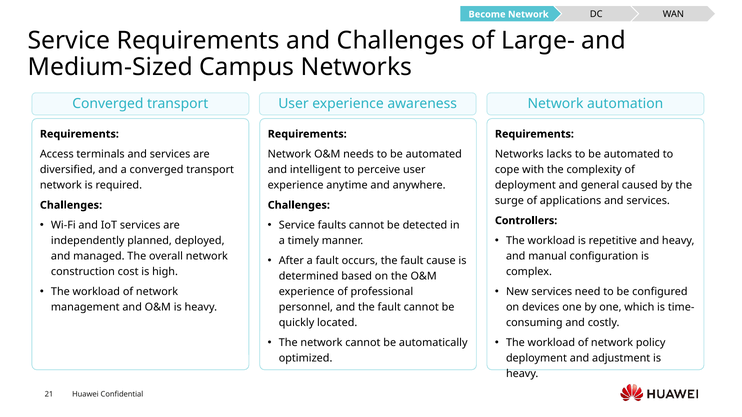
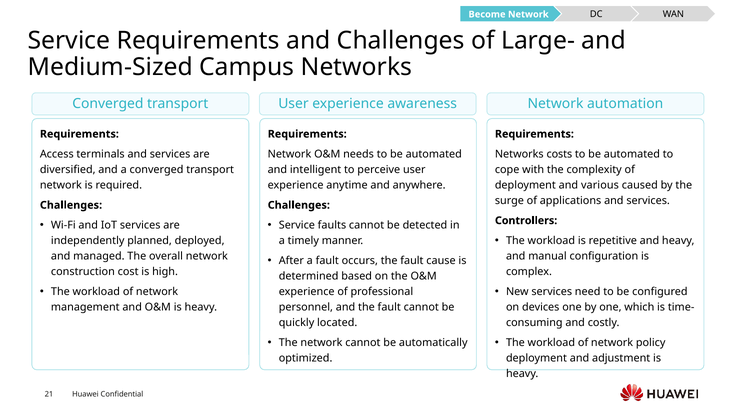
lacks: lacks -> costs
general: general -> various
